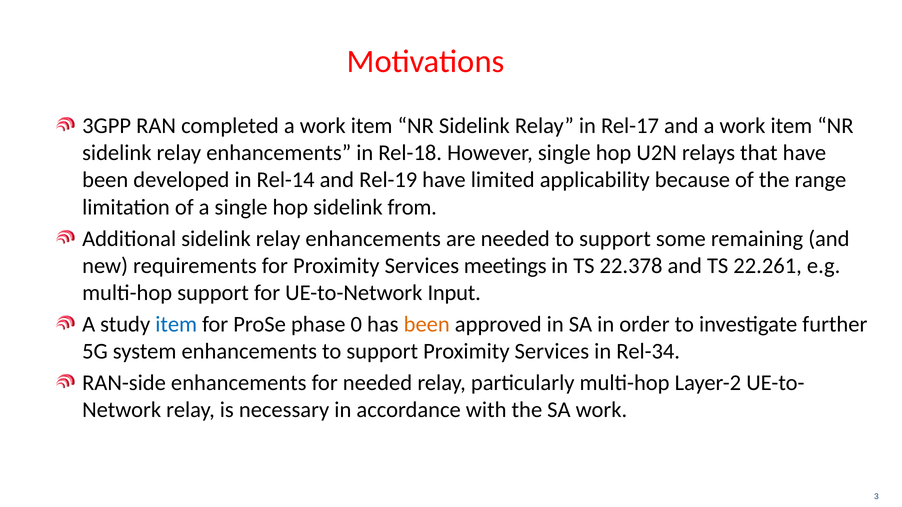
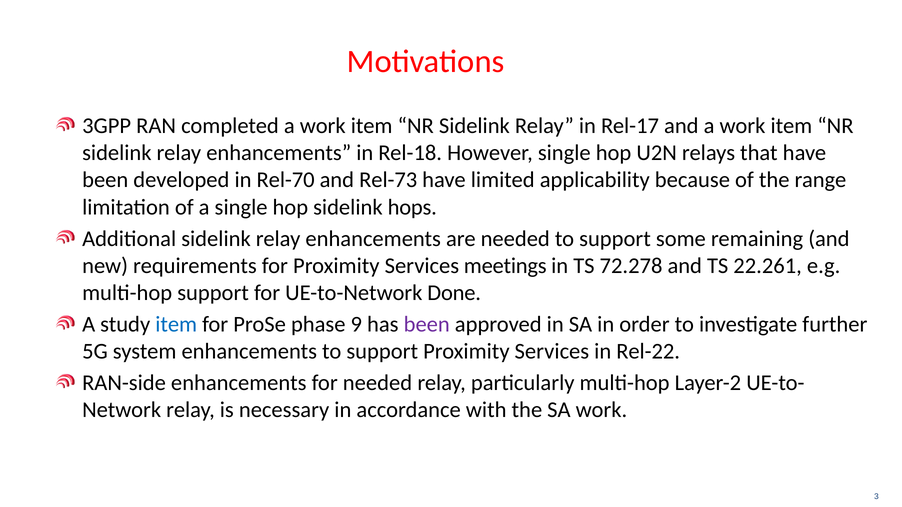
Rel-14: Rel-14 -> Rel-70
Rel-19: Rel-19 -> Rel-73
from: from -> hops
22.378: 22.378 -> 72.278
Input: Input -> Done
0: 0 -> 9
been at (427, 324) colour: orange -> purple
Rel-34: Rel-34 -> Rel-22
